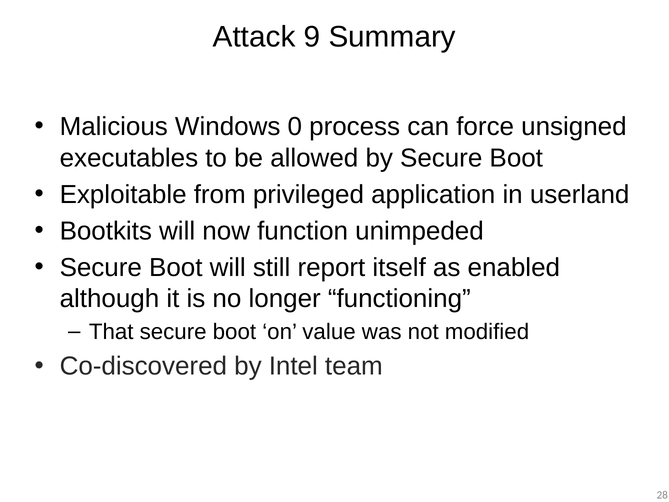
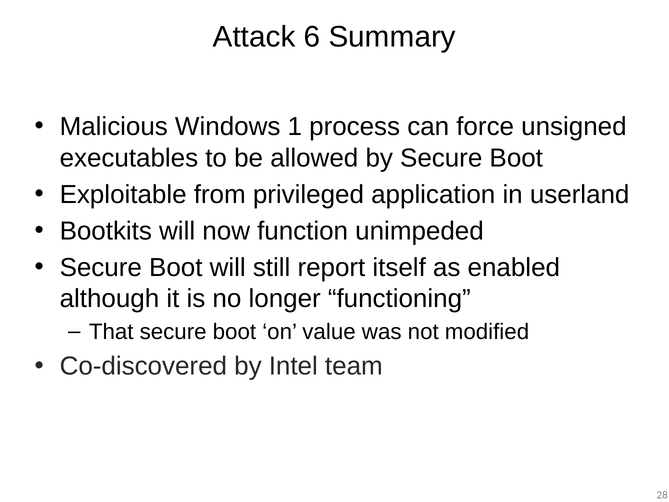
9: 9 -> 6
0: 0 -> 1
